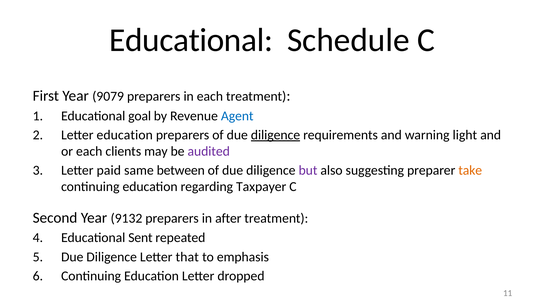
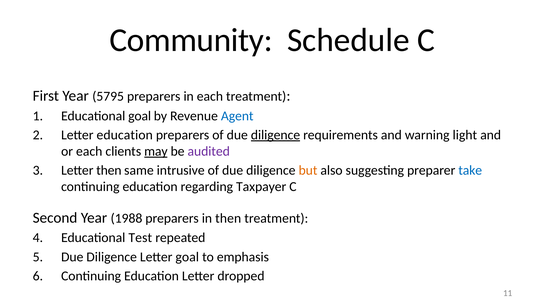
Educational at (191, 40): Educational -> Community
9079: 9079 -> 5795
may underline: none -> present
Letter paid: paid -> then
between: between -> intrusive
but colour: purple -> orange
take colour: orange -> blue
9132: 9132 -> 1988
in after: after -> then
Sent: Sent -> Test
Letter that: that -> goal
